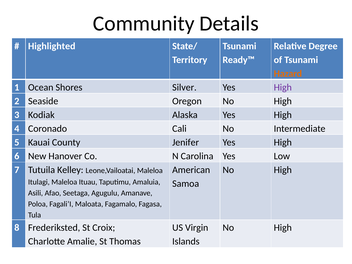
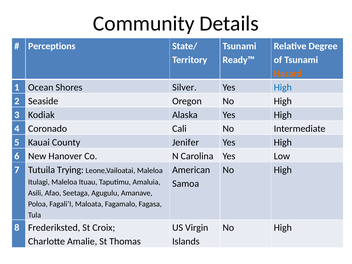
Highlighted: Highlighted -> Perceptions
High at (283, 87) colour: purple -> blue
Kelley: Kelley -> Trying
